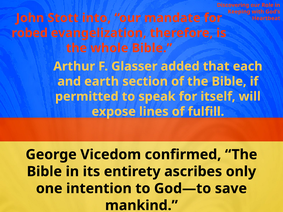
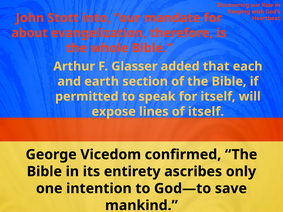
robed: robed -> about
of fulfill: fulfill -> itself
